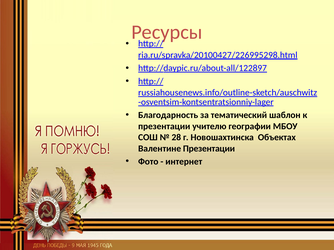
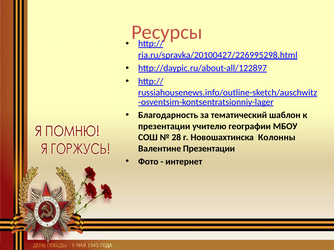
Объектах: Объектах -> Колонны
